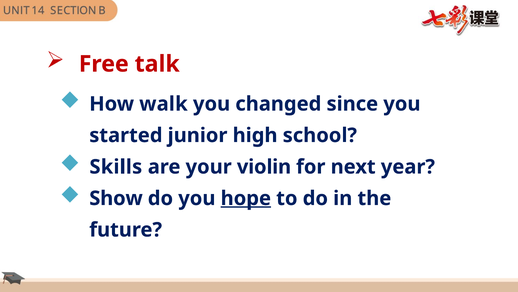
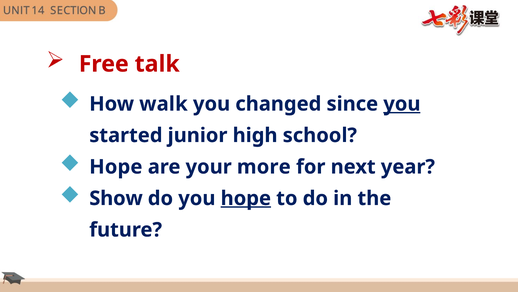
you at (402, 104) underline: none -> present
Skills at (116, 167): Skills -> Hope
violin: violin -> more
